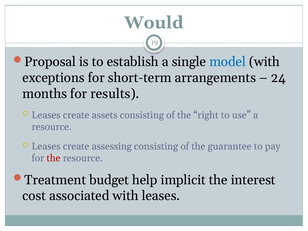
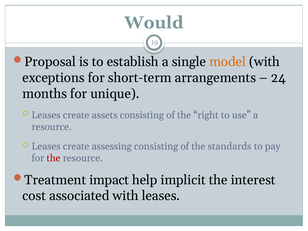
model colour: blue -> orange
results: results -> unique
guarantee: guarantee -> standards
budget: budget -> impact
